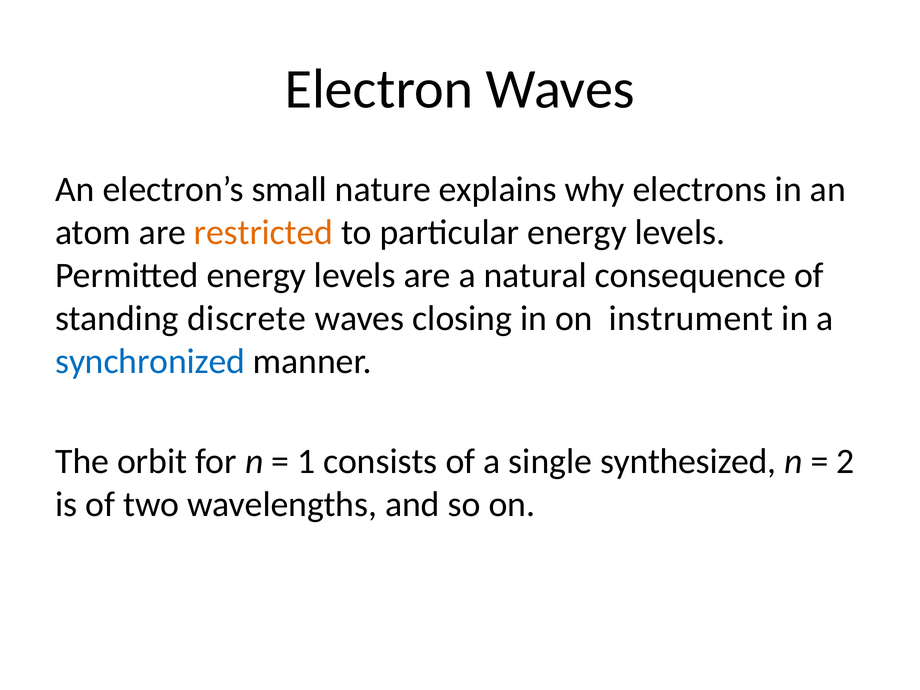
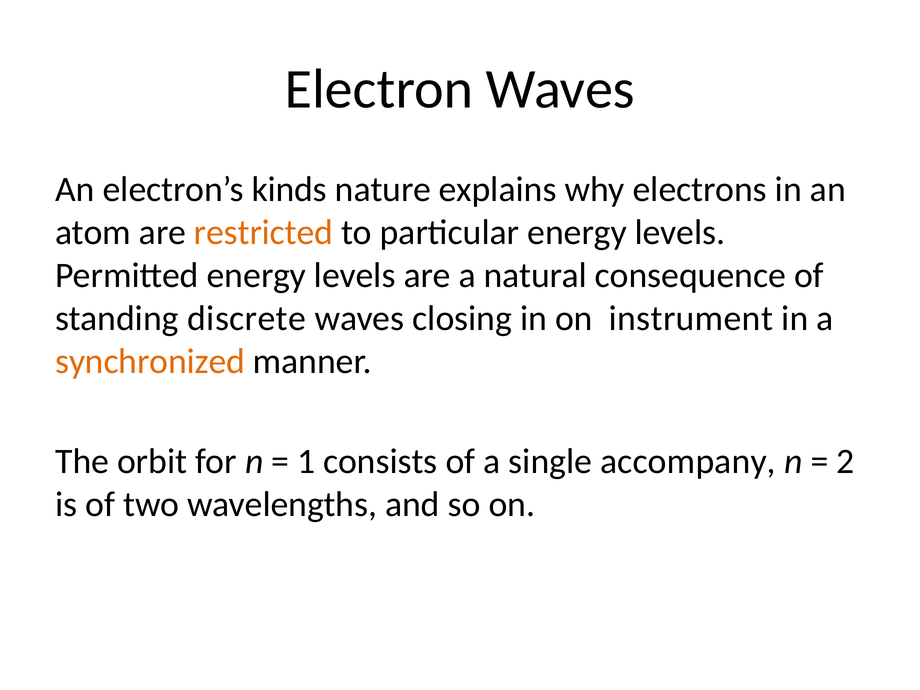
small: small -> kinds
synchronized colour: blue -> orange
synthesized: synthesized -> accompany
